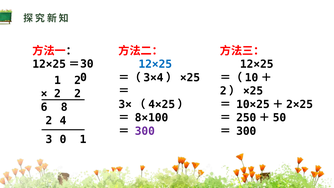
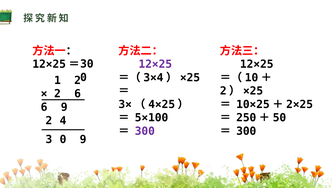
12×25 at (155, 64) colour: blue -> purple
2 2: 2 -> 6
6 8: 8 -> 9
8×100: 8×100 -> 5×100
0 1: 1 -> 9
